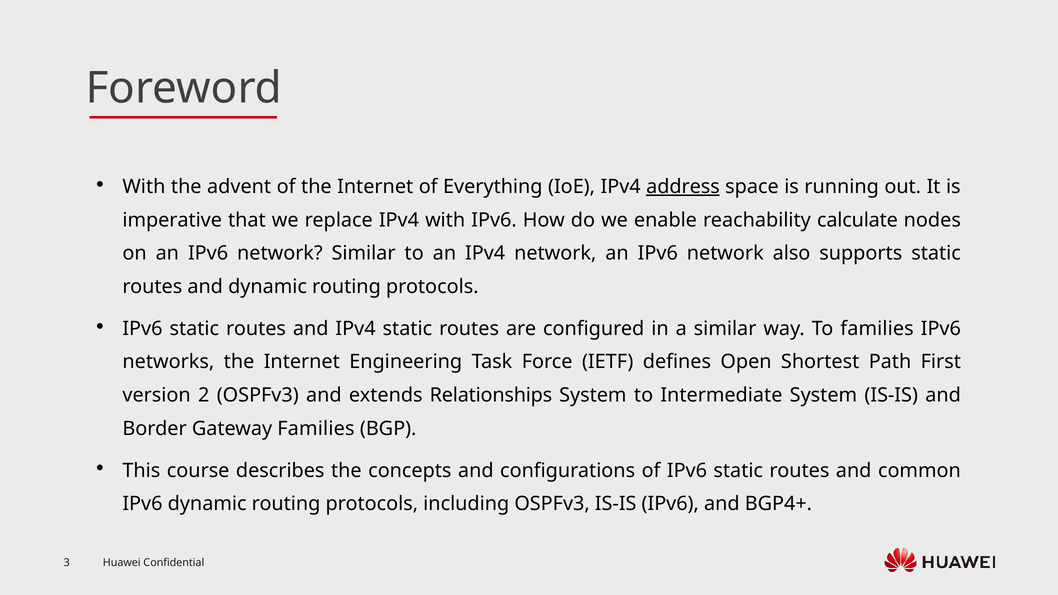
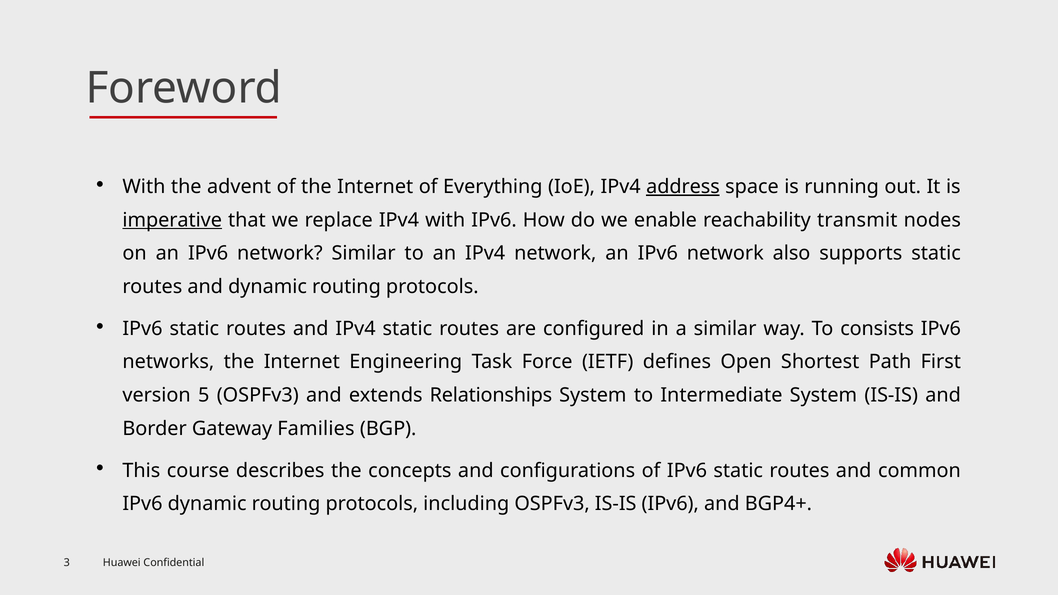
imperative underline: none -> present
calculate: calculate -> transmit
To families: families -> consists
2: 2 -> 5
